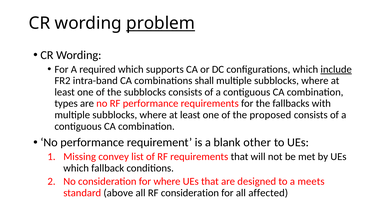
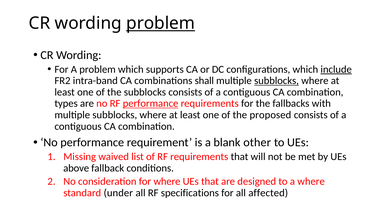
A required: required -> problem
subblocks at (277, 81) underline: none -> present
performance at (151, 104) underline: none -> present
convey: convey -> waived
which at (76, 168): which -> above
a meets: meets -> where
above: above -> under
RF consideration: consideration -> specifications
